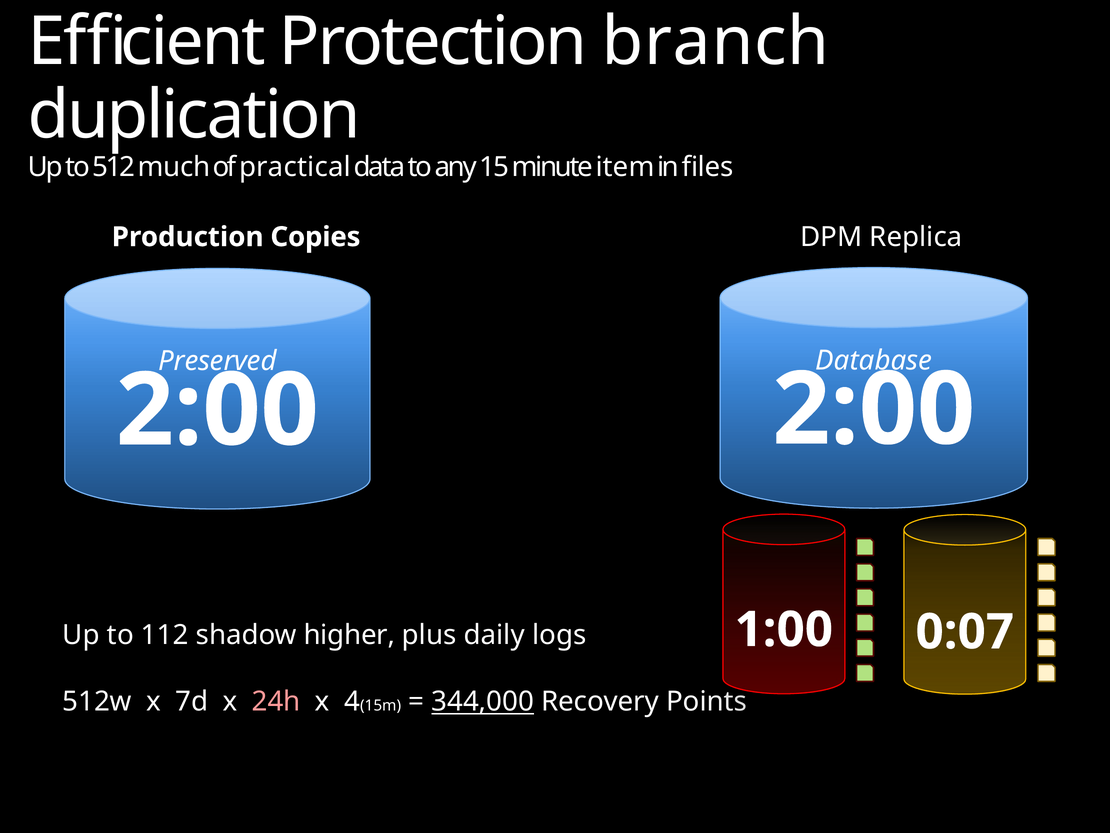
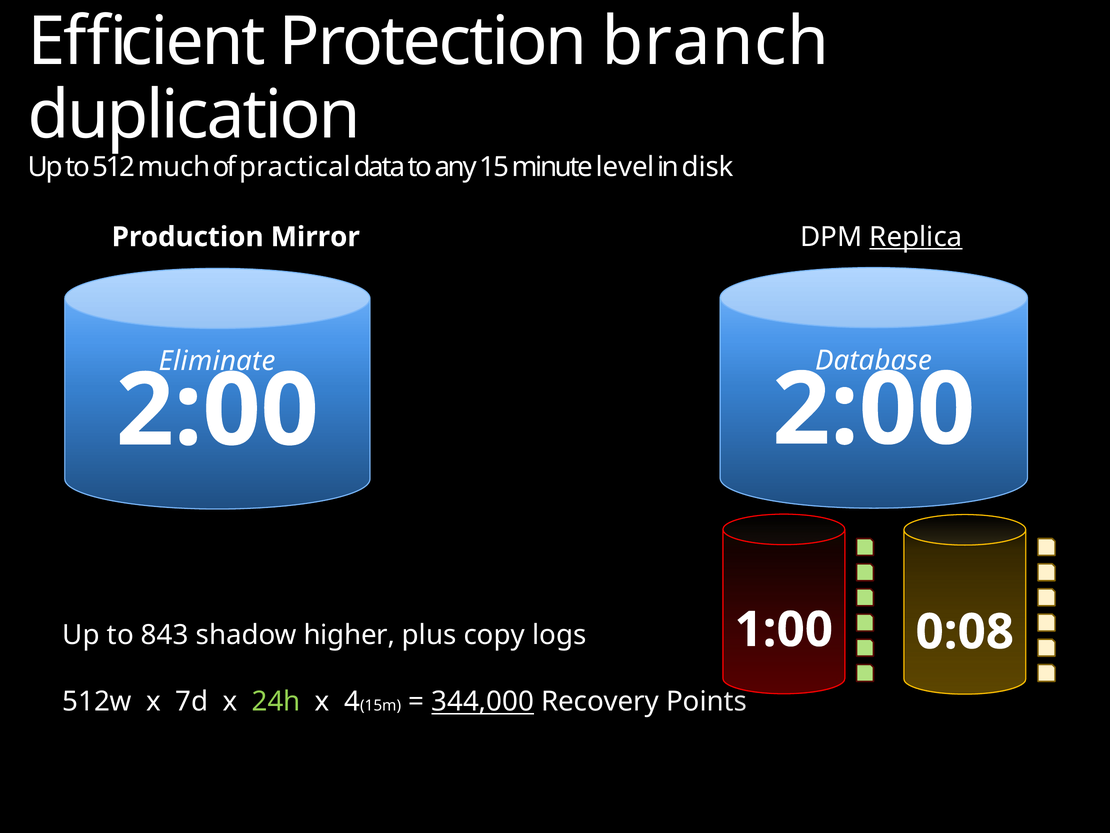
item: item -> level
files: files -> disk
Replica underline: none -> present
Copies: Copies -> Mirror
Preserved: Preserved -> Eliminate
0:07: 0:07 -> 0:08
112: 112 -> 843
daily: daily -> copy
24h colour: pink -> light green
